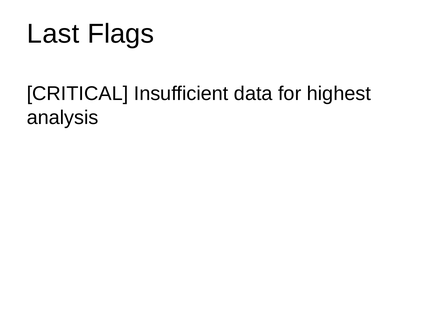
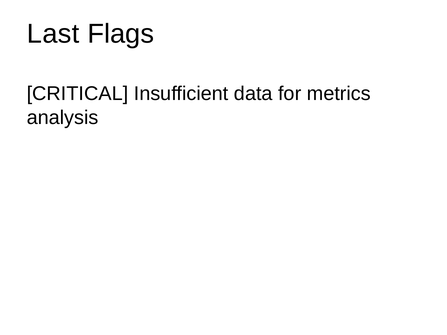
highest: highest -> metrics
